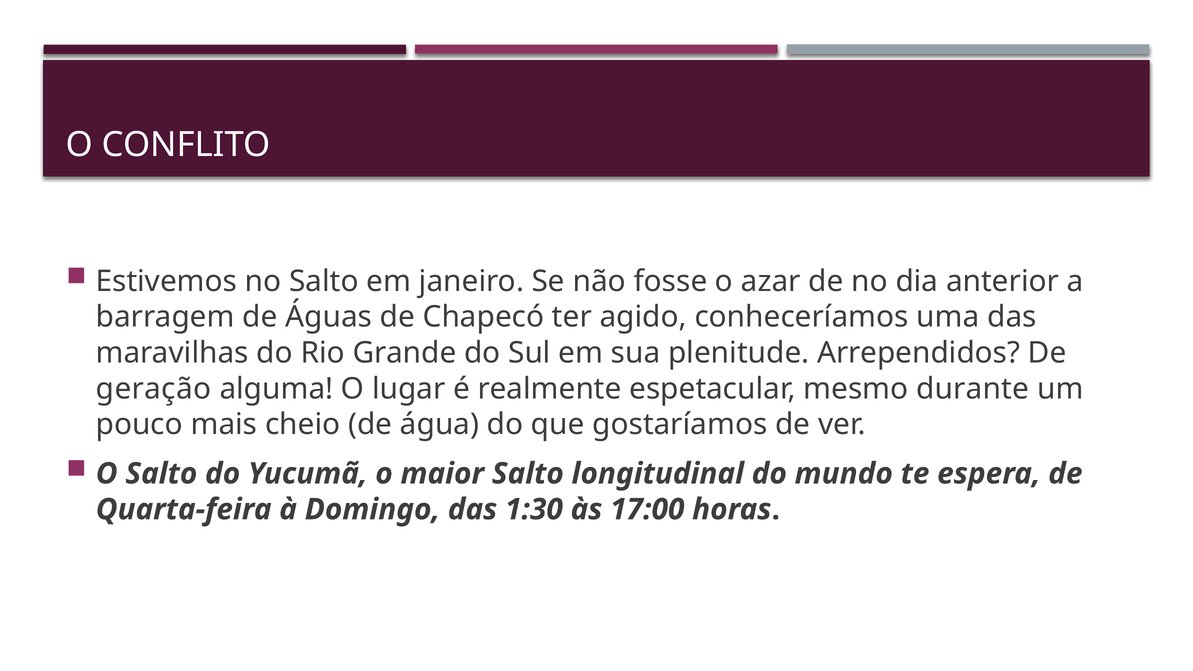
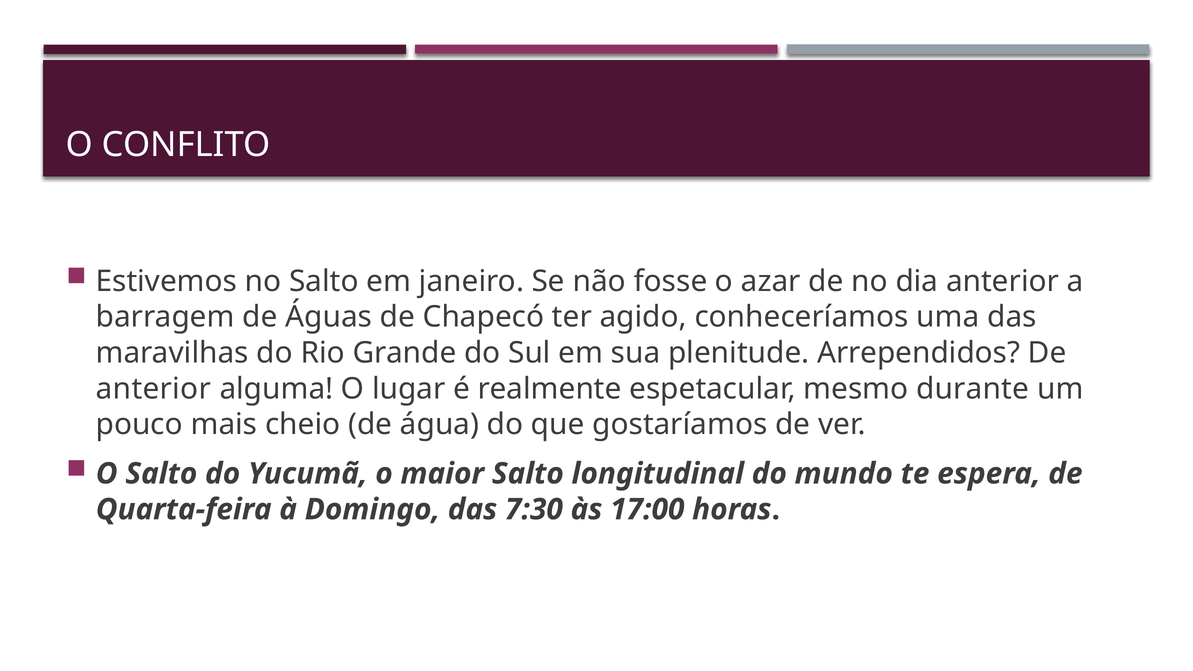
geração at (154, 389): geração -> anterior
1:30: 1:30 -> 7:30
